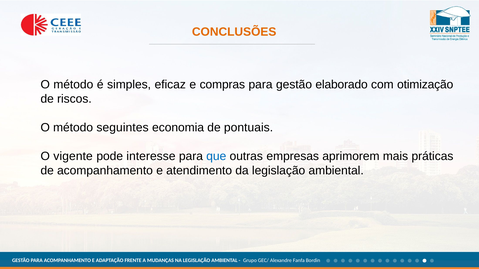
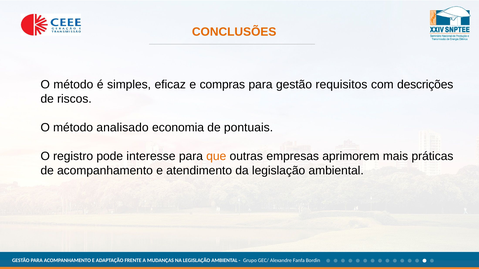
elaborado: elaborado -> requisitos
otimização: otimização -> descrições
seguintes: seguintes -> analisado
vigente: vigente -> registro
que colour: blue -> orange
